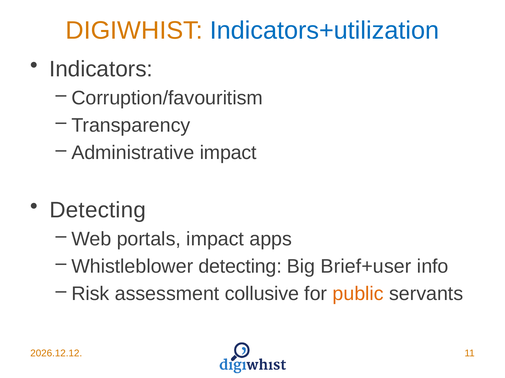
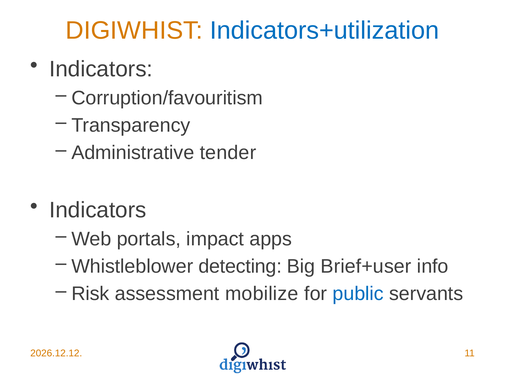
Administrative impact: impact -> tender
Detecting at (98, 210): Detecting -> Indicators
collusive: collusive -> mobilize
public colour: orange -> blue
